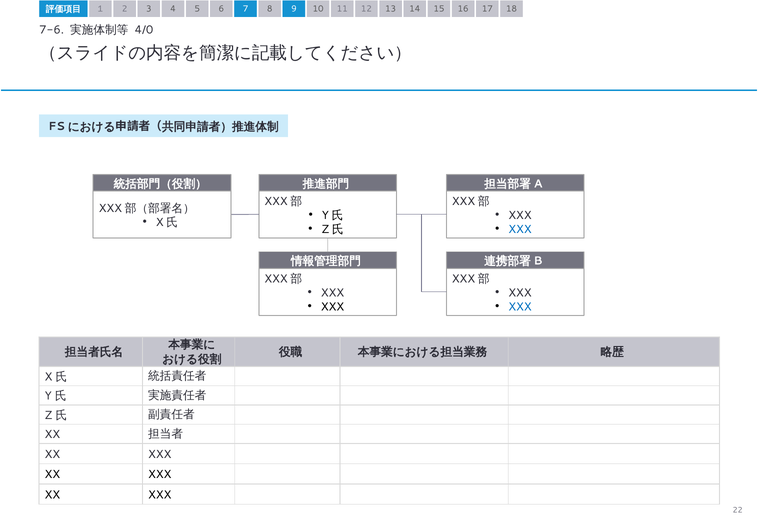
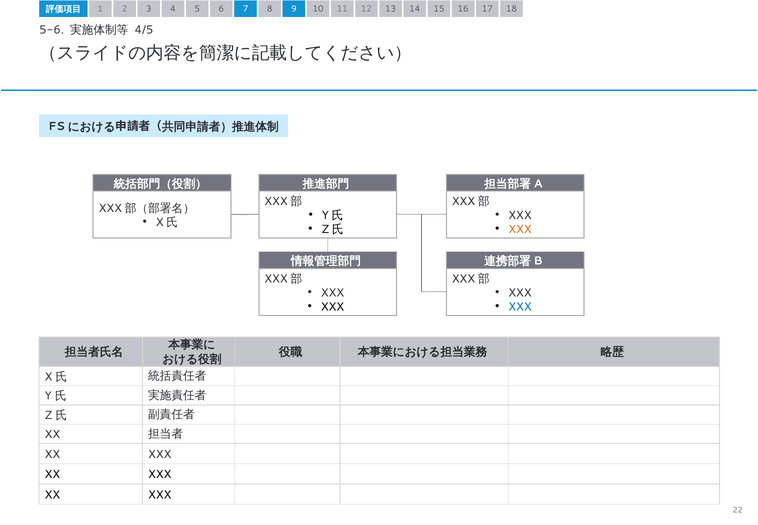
7-6: 7-6 -> 5-6
4/0: 4/0 -> 4/5
XXX at (520, 229) colour: blue -> orange
